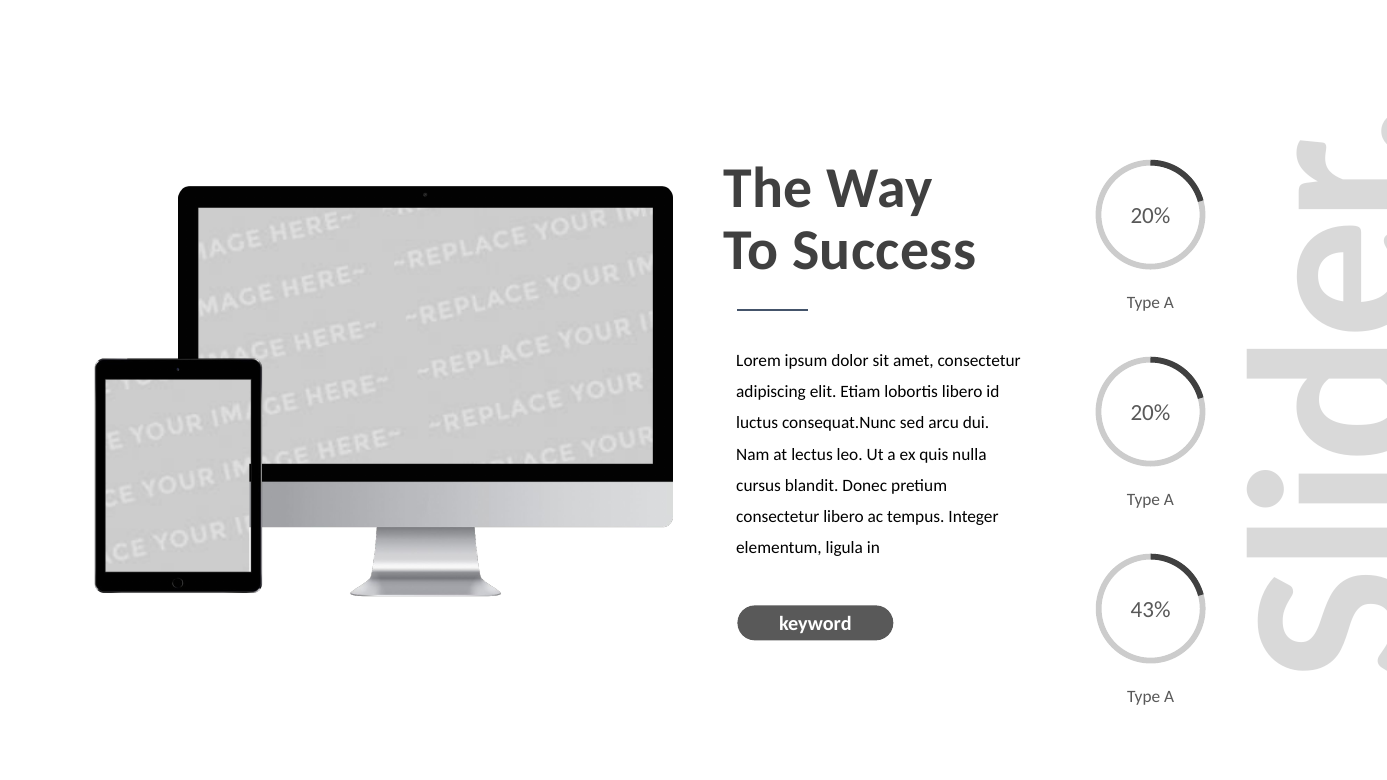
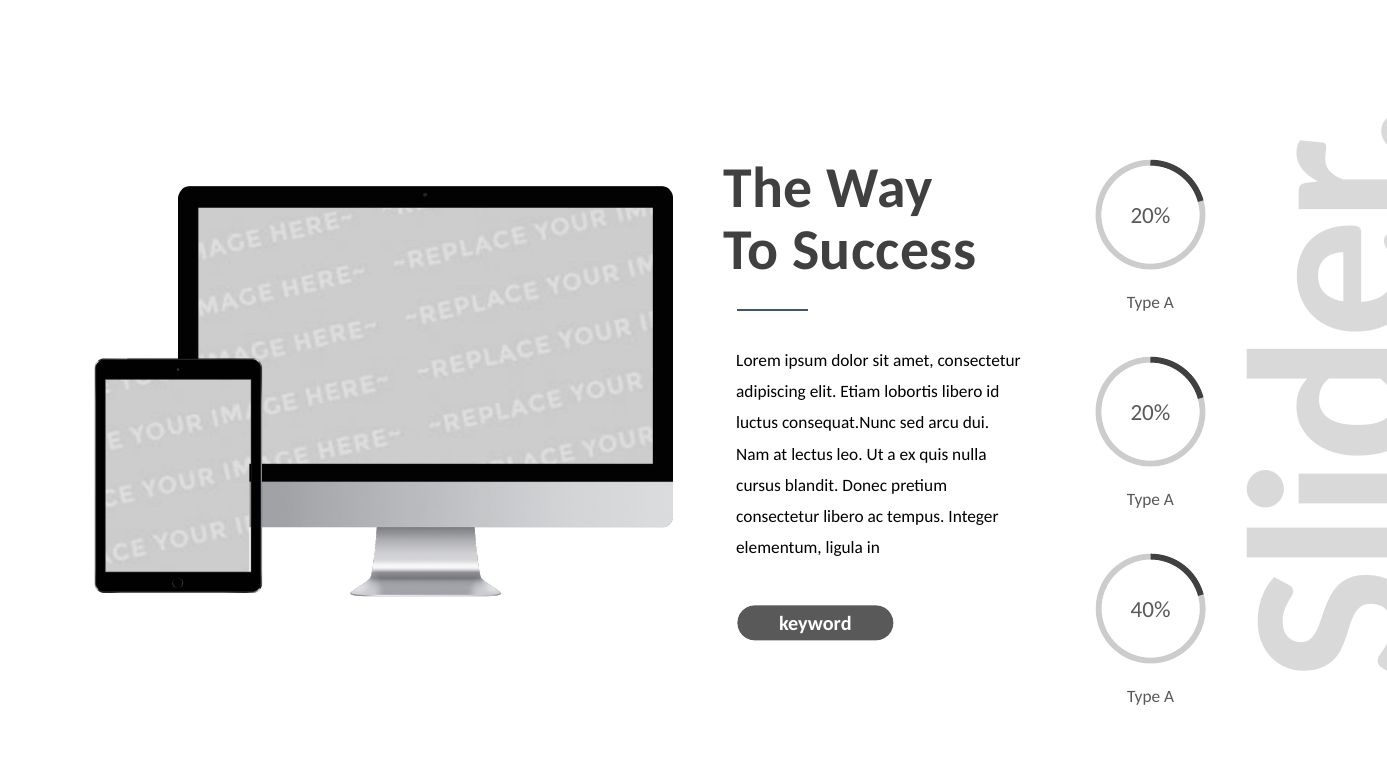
43%: 43% -> 40%
